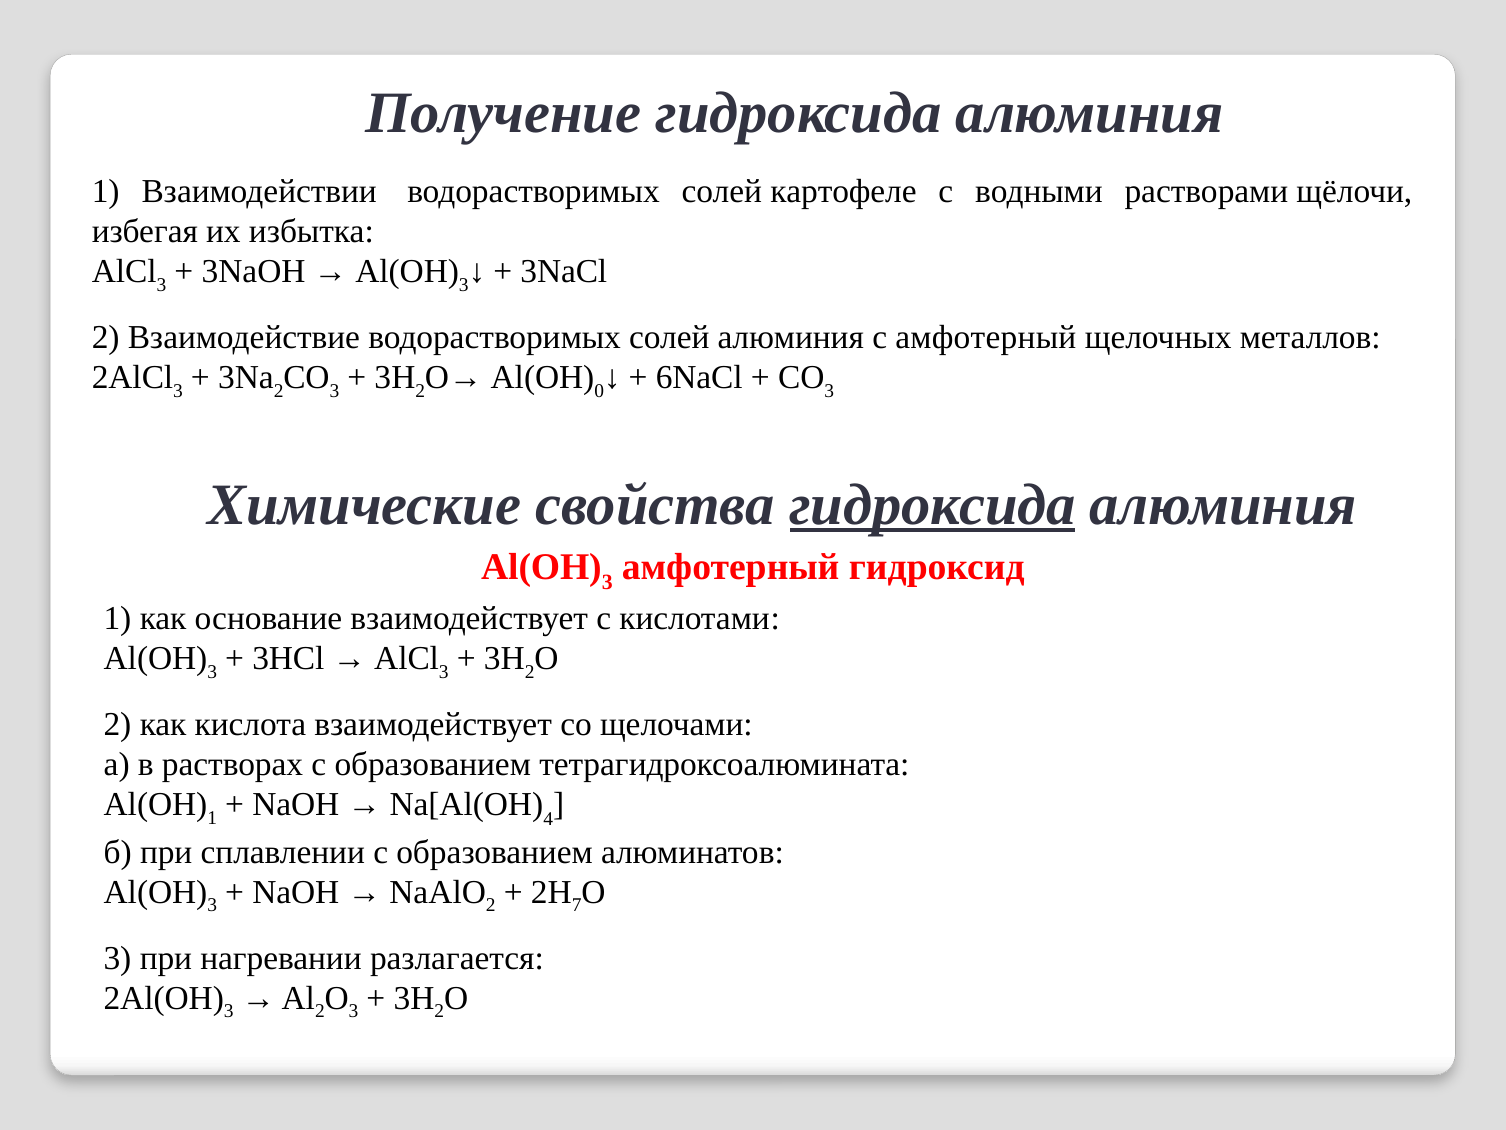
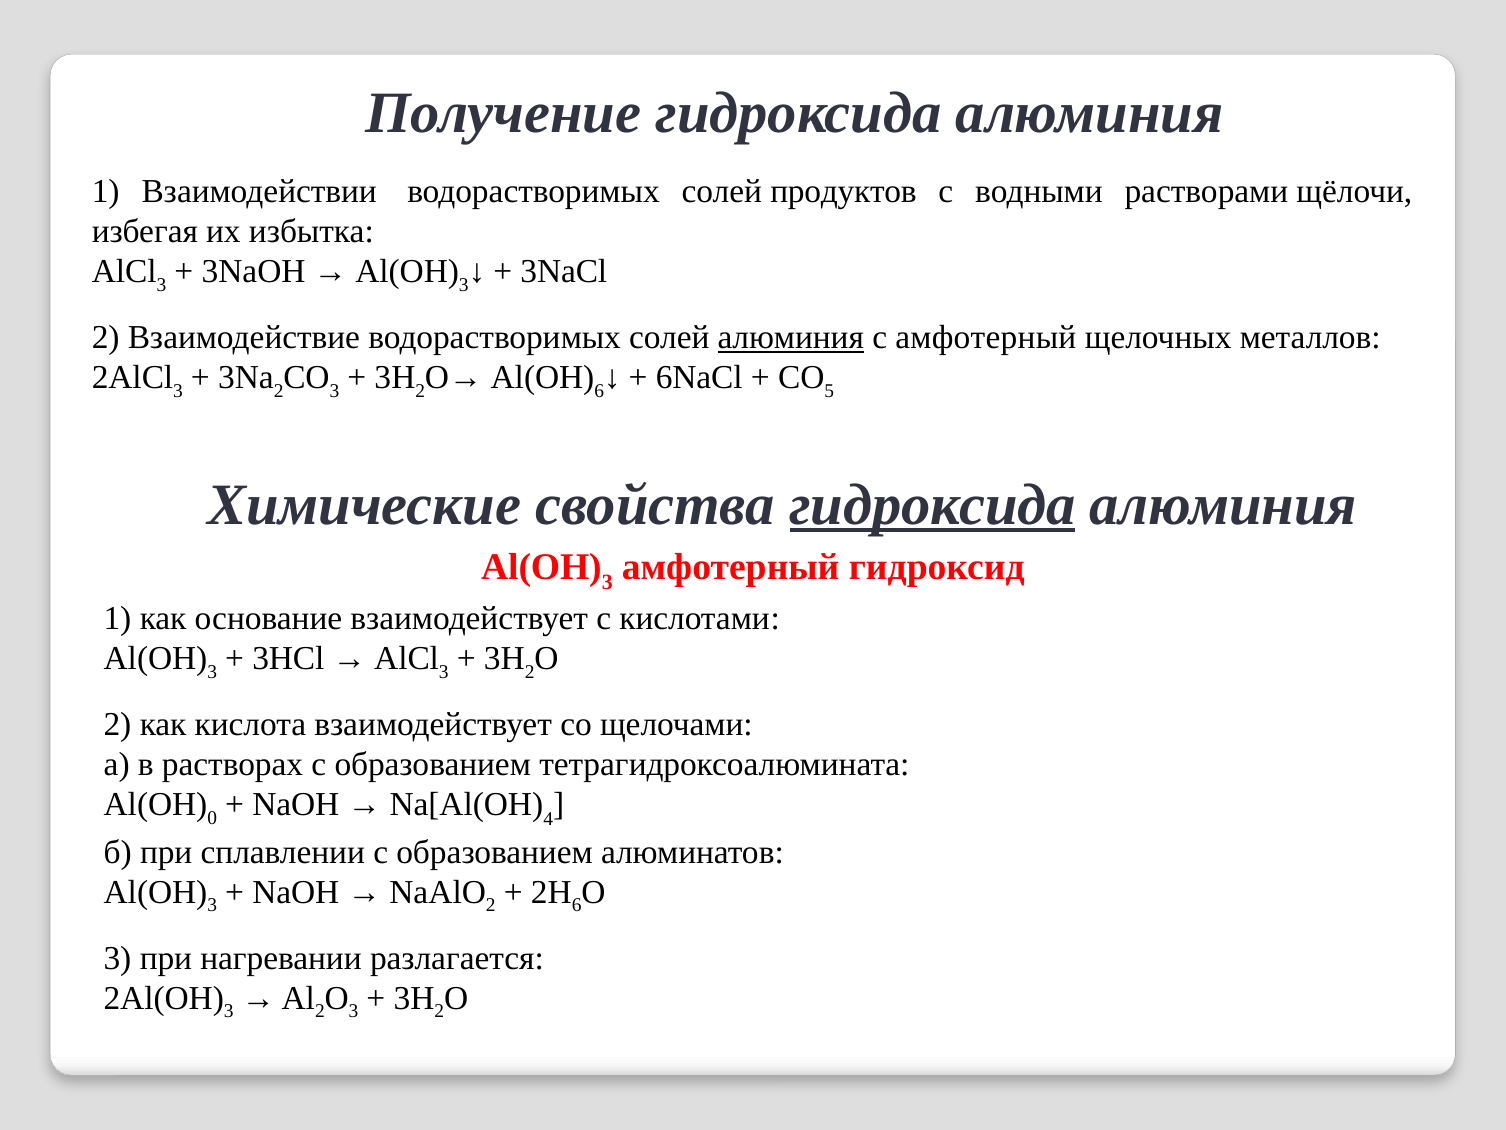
картофеле: картофеле -> продуктов
алюминия at (791, 337) underline: none -> present
0 at (599, 390): 0 -> 6
3 at (829, 390): 3 -> 5
1 at (212, 817): 1 -> 0
7 at (577, 905): 7 -> 6
